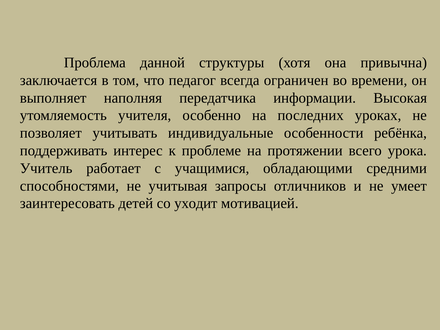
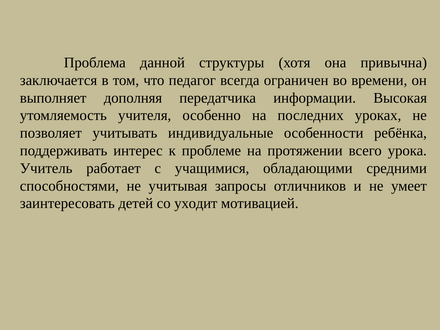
наполняя: наполняя -> дополняя
